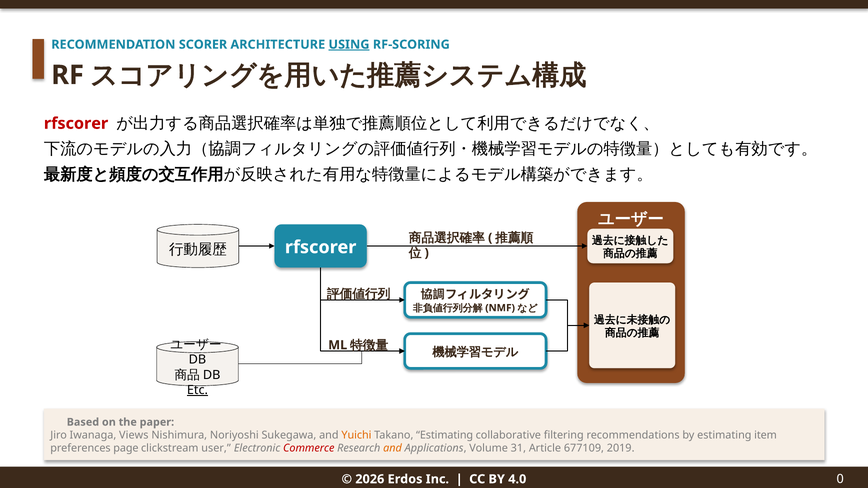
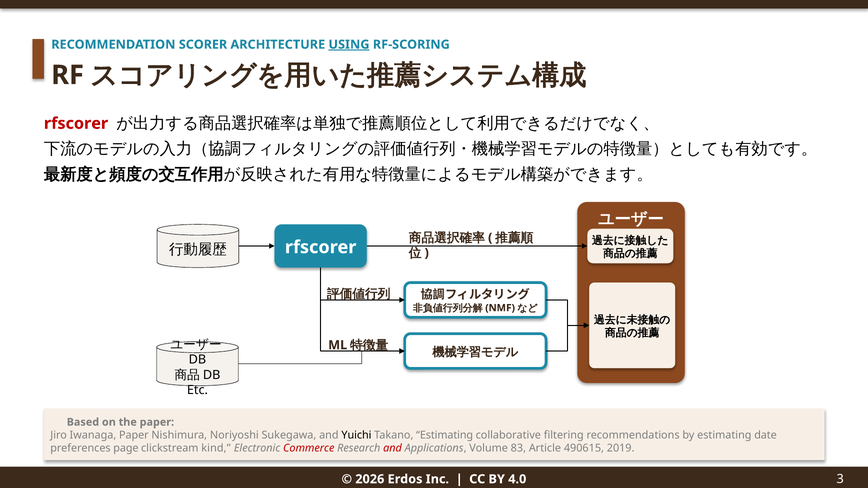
Etc underline: present -> none
Iwanaga Views: Views -> Paper
Yuichi colour: orange -> black
item: item -> date
user: user -> kind
and at (393, 448) colour: orange -> red
31: 31 -> 83
677109: 677109 -> 490615
0: 0 -> 3
